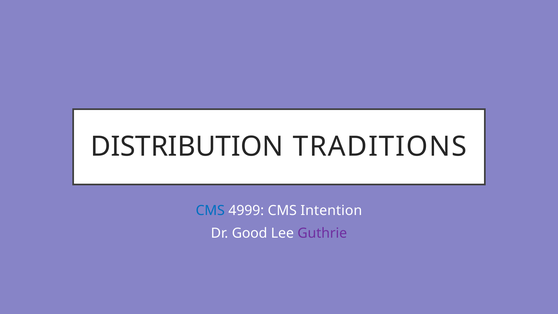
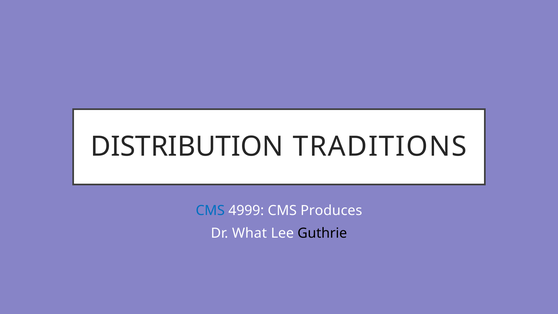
Intention: Intention -> Produces
Good: Good -> What
Guthrie colour: purple -> black
